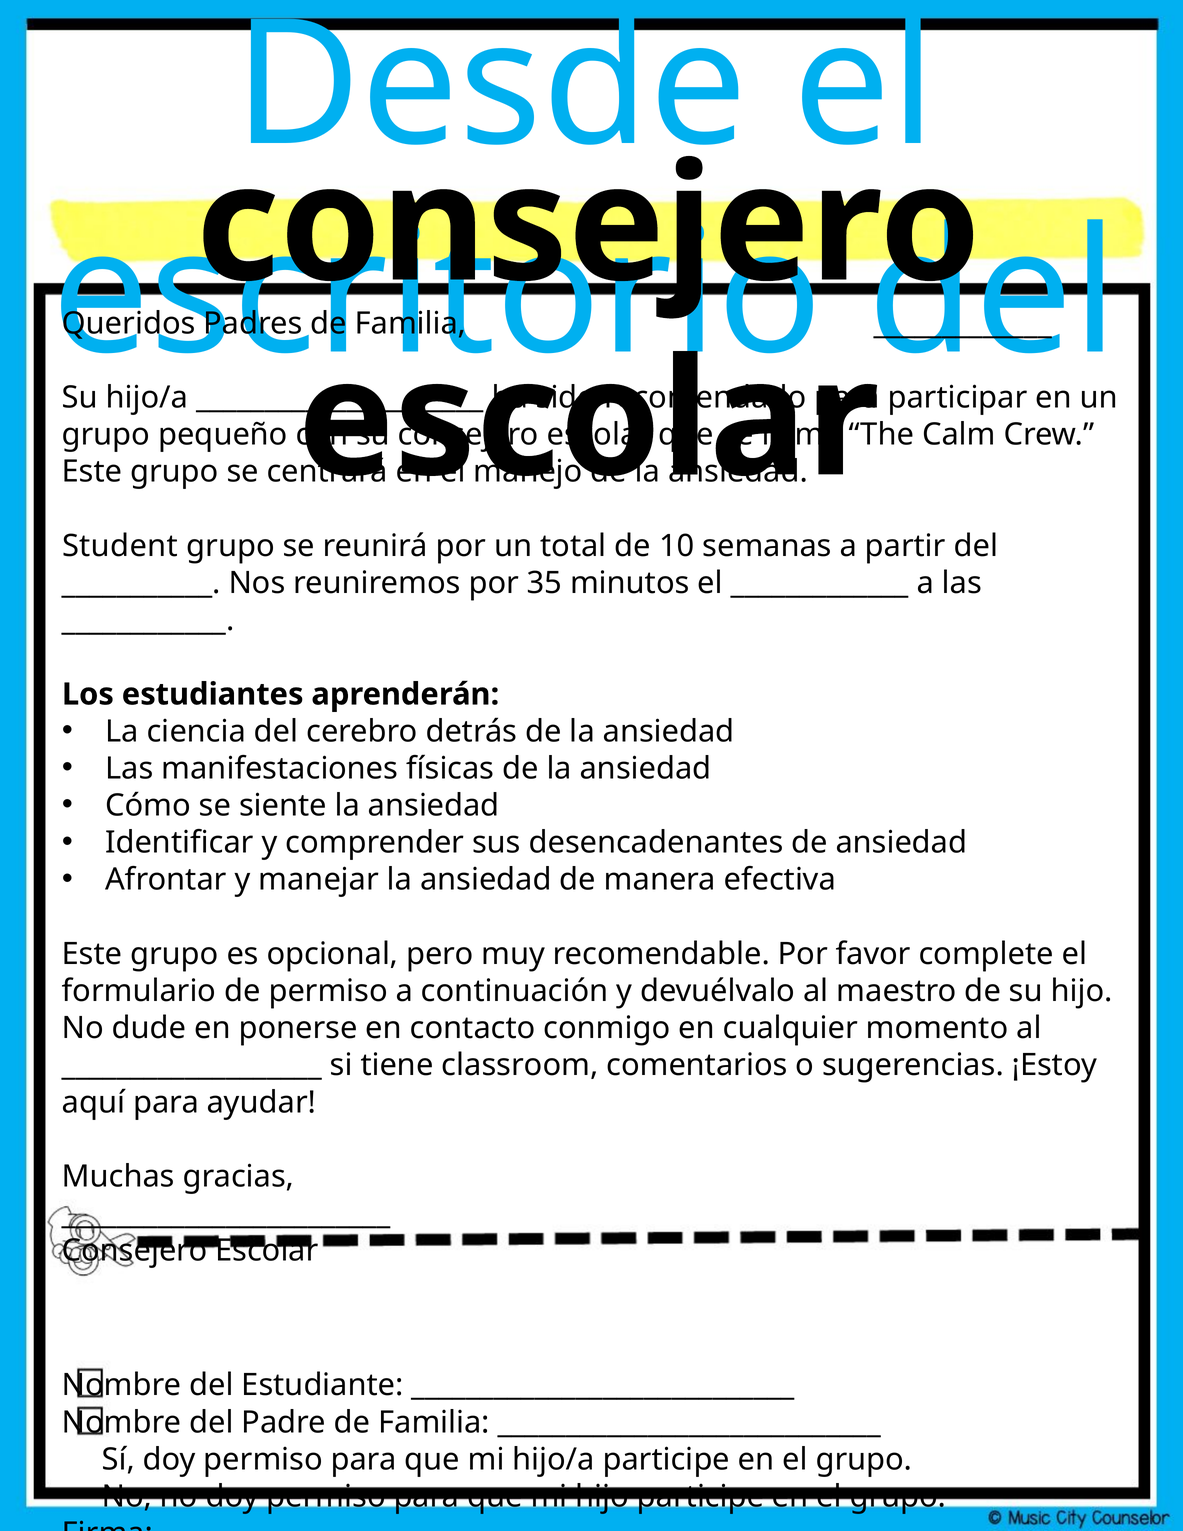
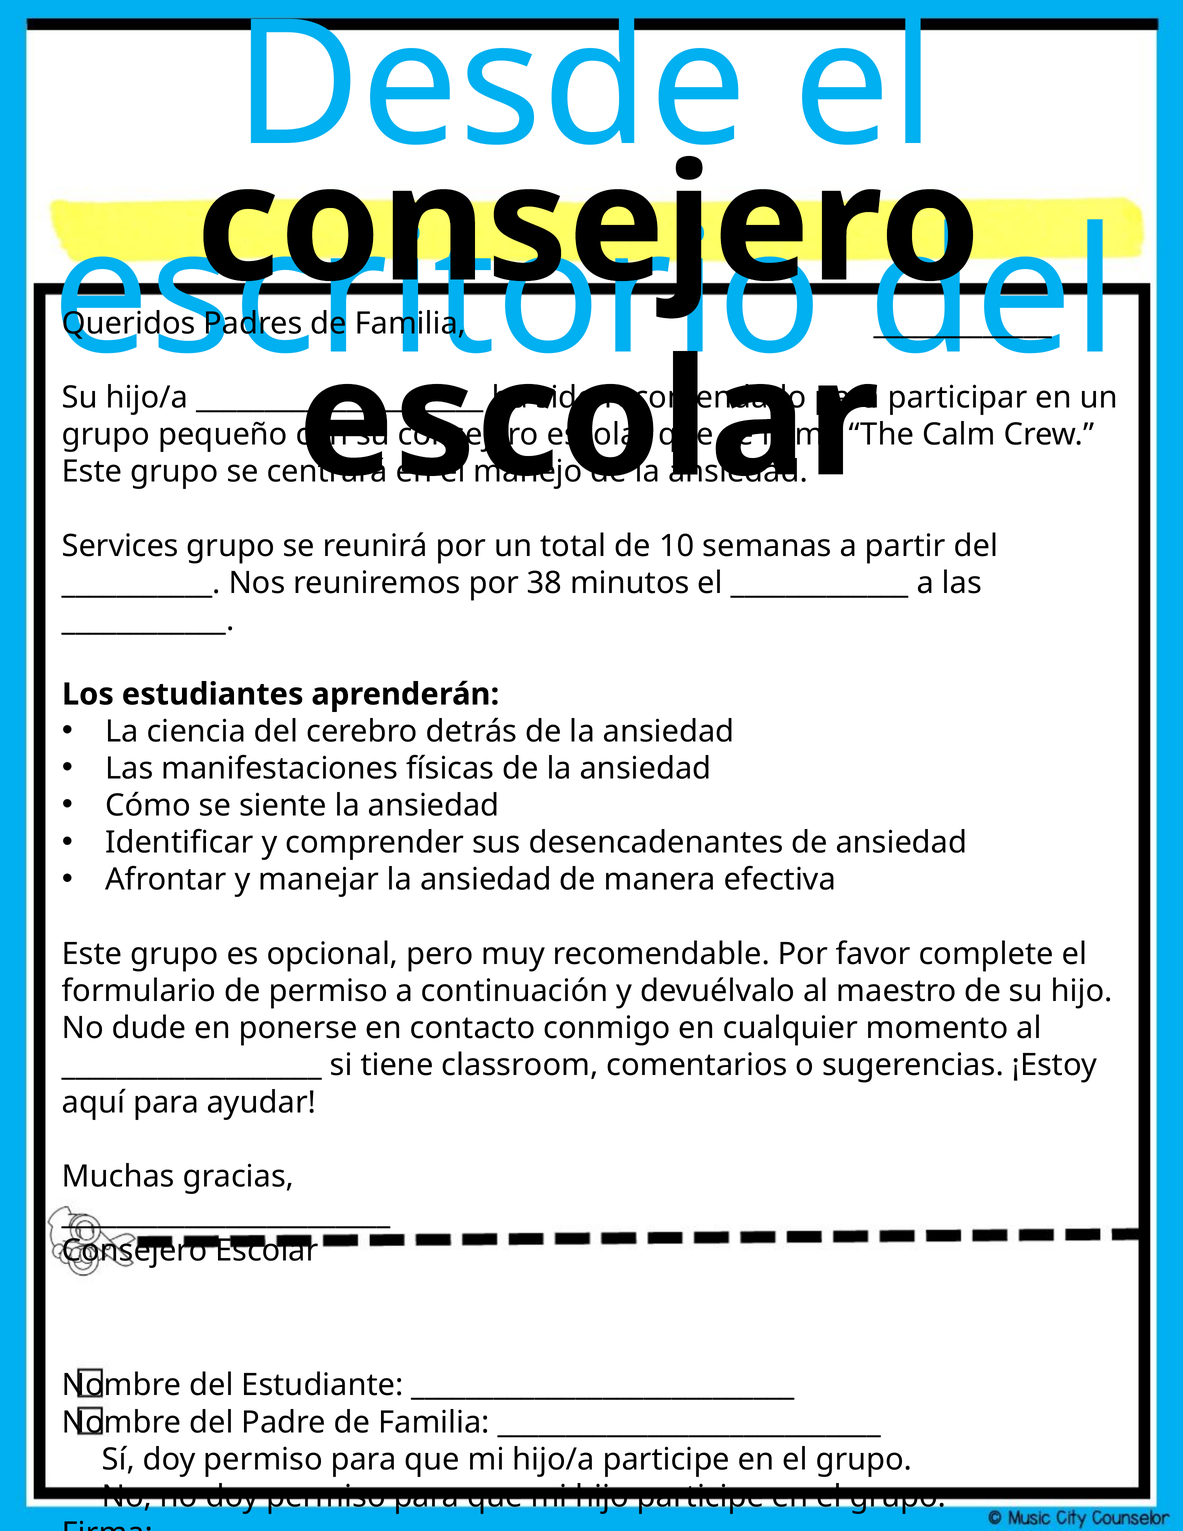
Student: Student -> Services
35: 35 -> 38
